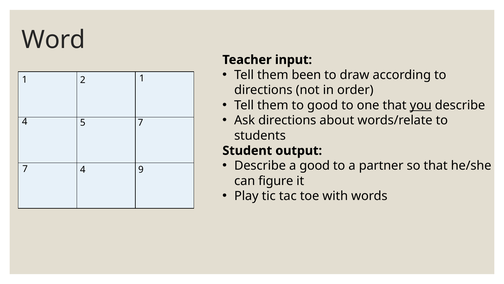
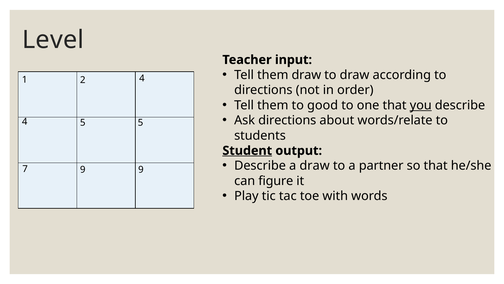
Word: Word -> Level
them been: been -> draw
2 1: 1 -> 4
5 7: 7 -> 5
Student underline: none -> present
a good: good -> draw
7 4: 4 -> 9
